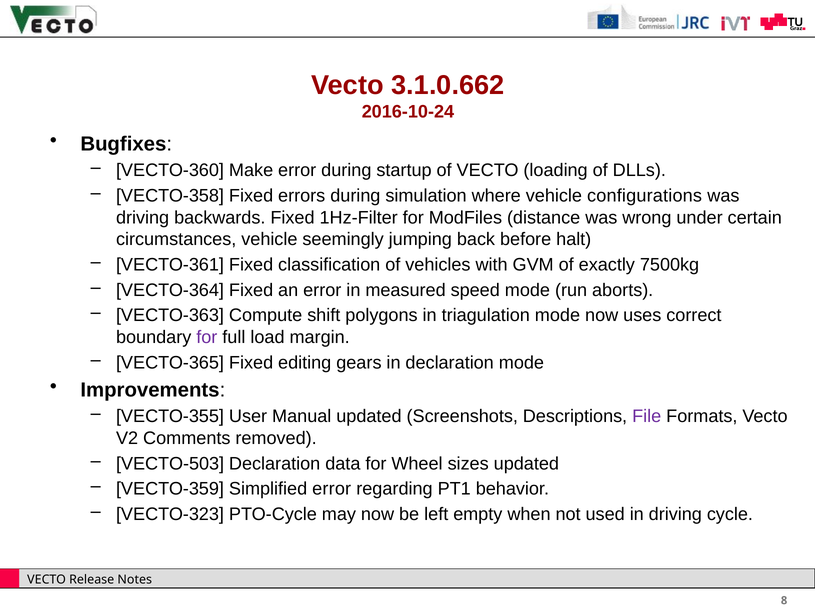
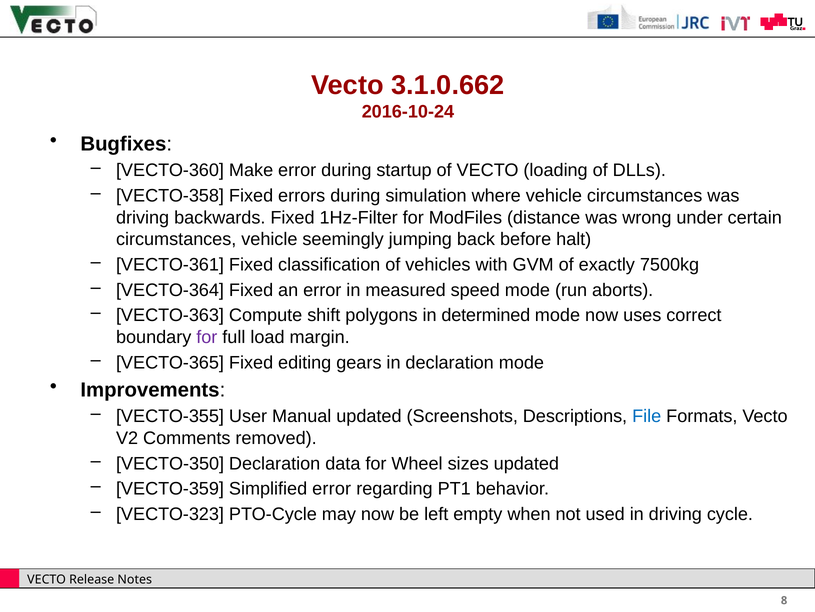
vehicle configurations: configurations -> circumstances
triagulation: triagulation -> determined
File colour: purple -> blue
VECTO-503: VECTO-503 -> VECTO-350
